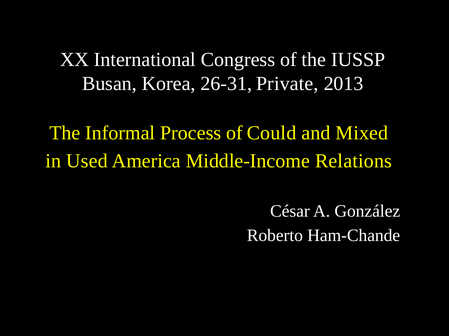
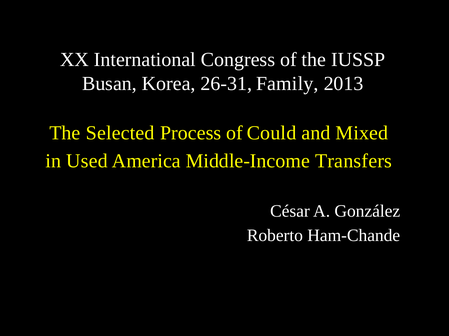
Private: Private -> Family
Informal: Informal -> Selected
Relations: Relations -> Transfers
